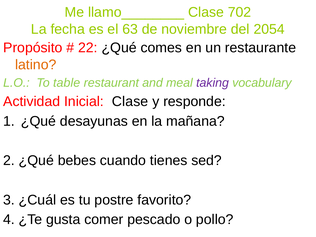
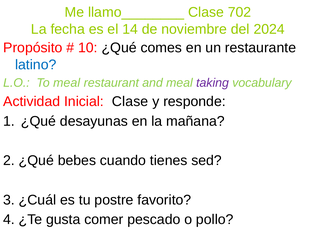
63: 63 -> 14
2054: 2054 -> 2024
22: 22 -> 10
latino colour: orange -> blue
To table: table -> meal
